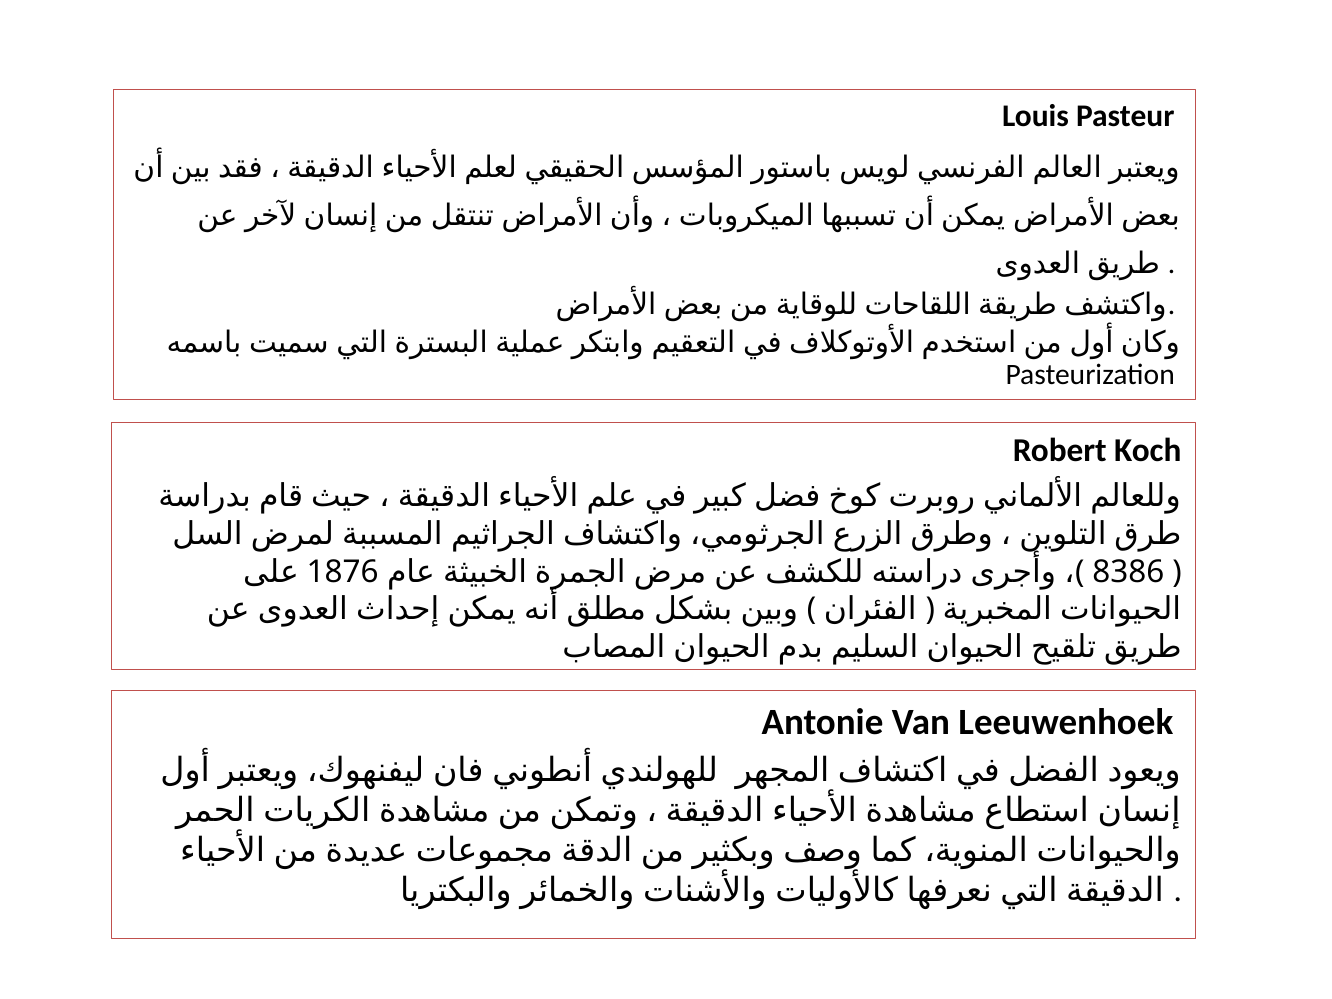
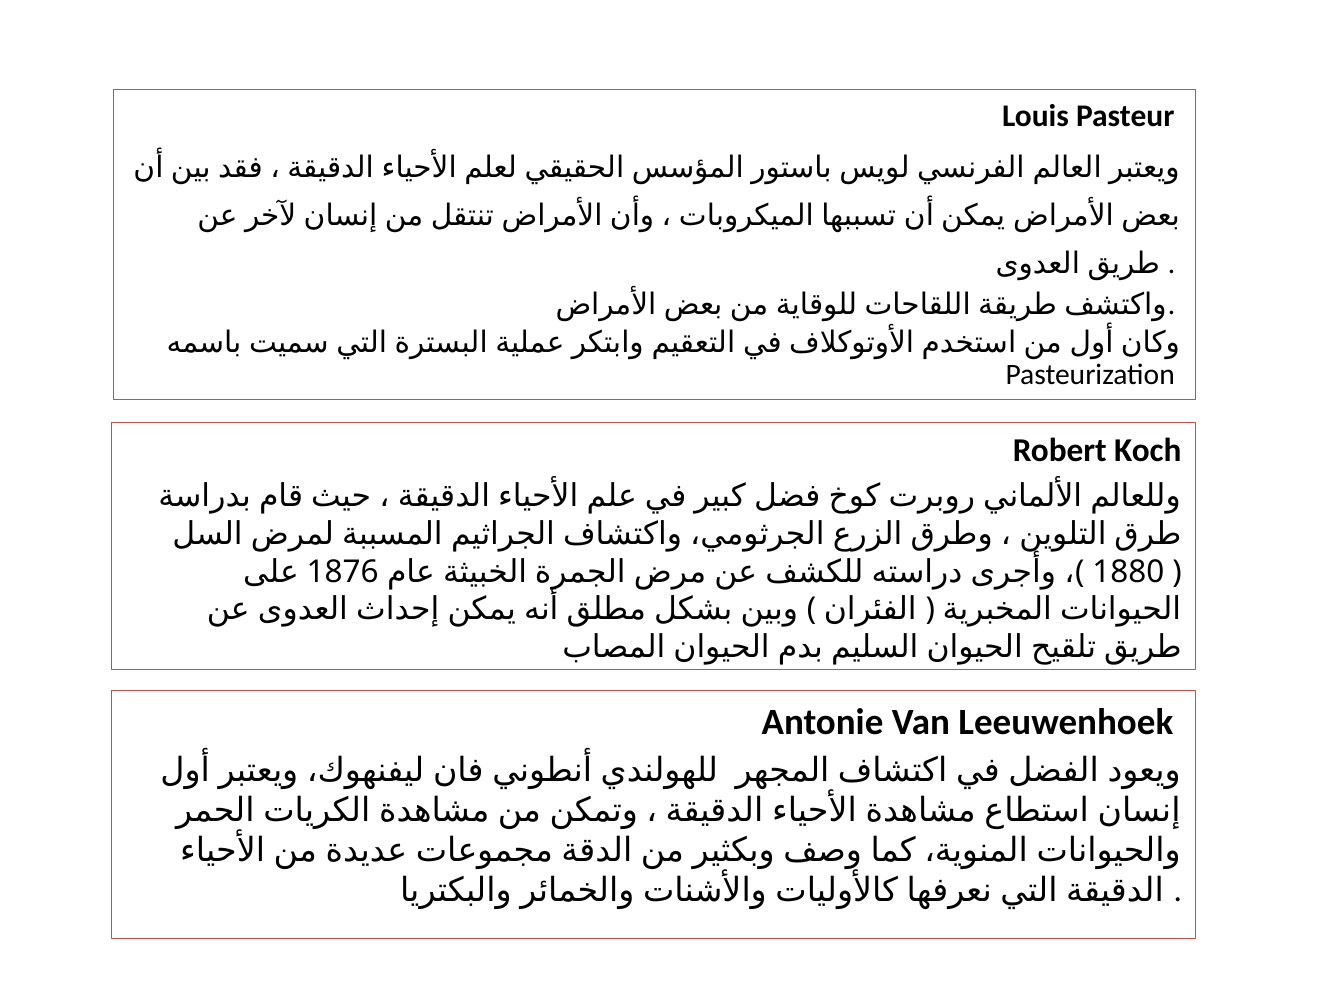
8386: 8386 -> 1880
